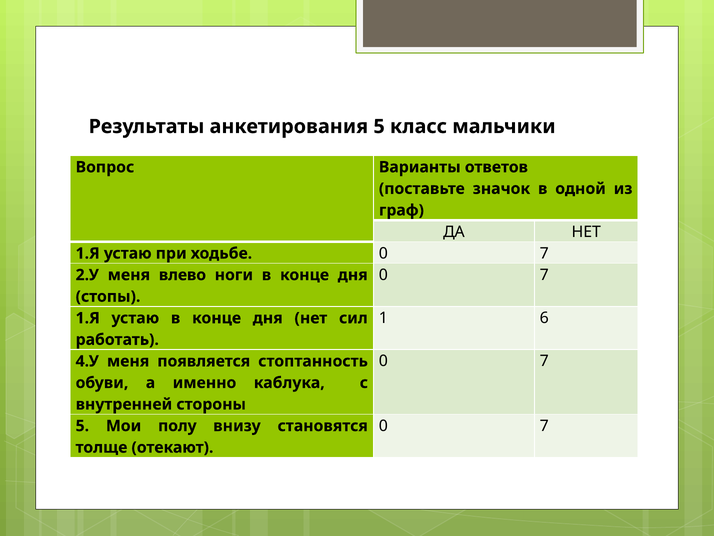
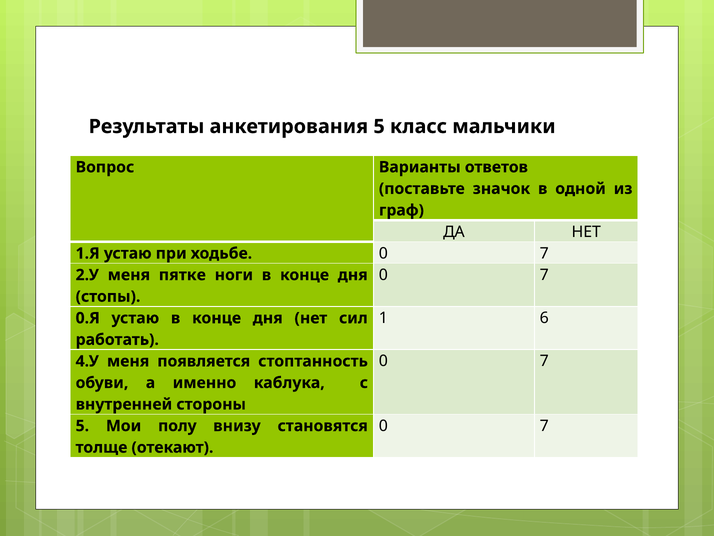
влево: влево -> пятке
1.Я at (88, 318): 1.Я -> 0.Я
